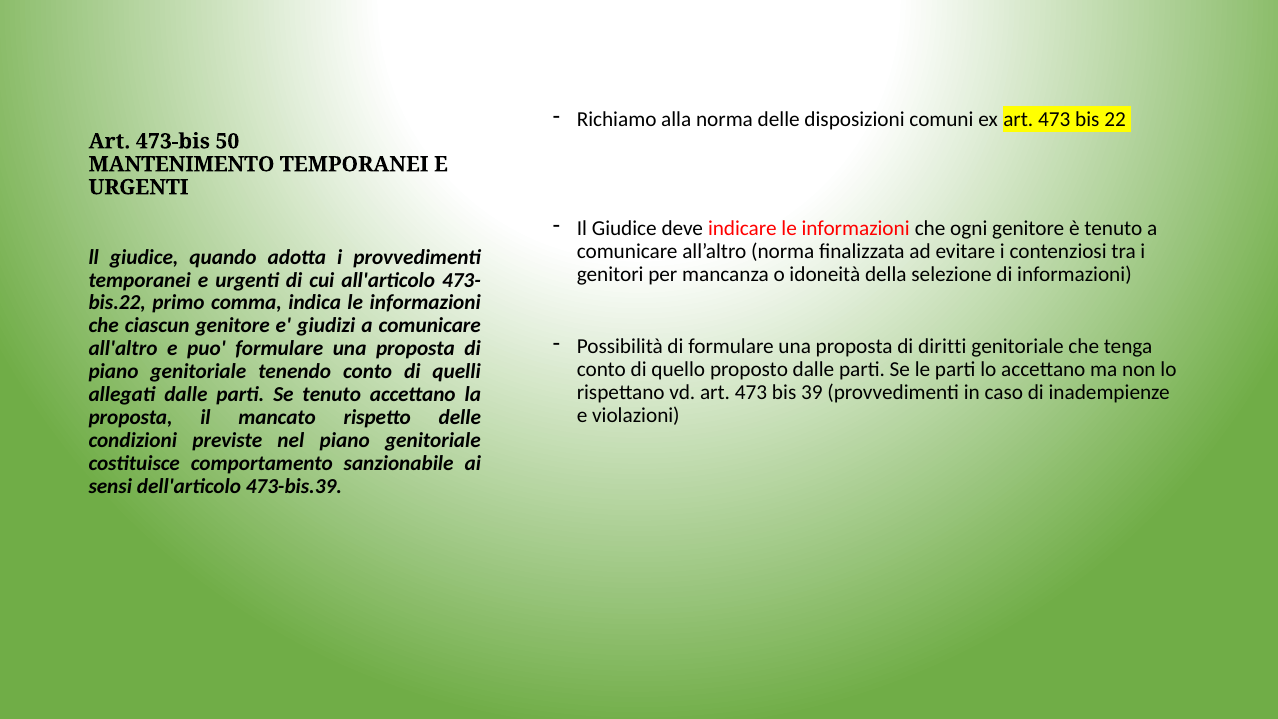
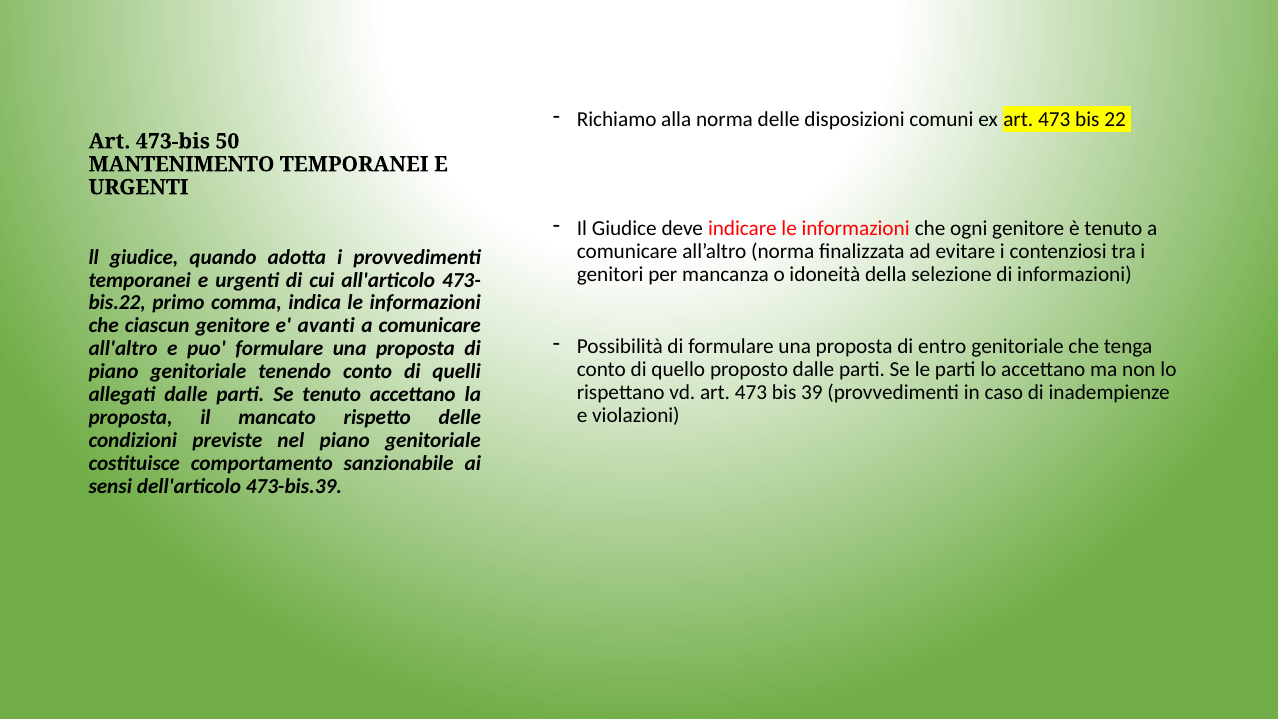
giudizi: giudizi -> avanti
diritti: diritti -> entro
